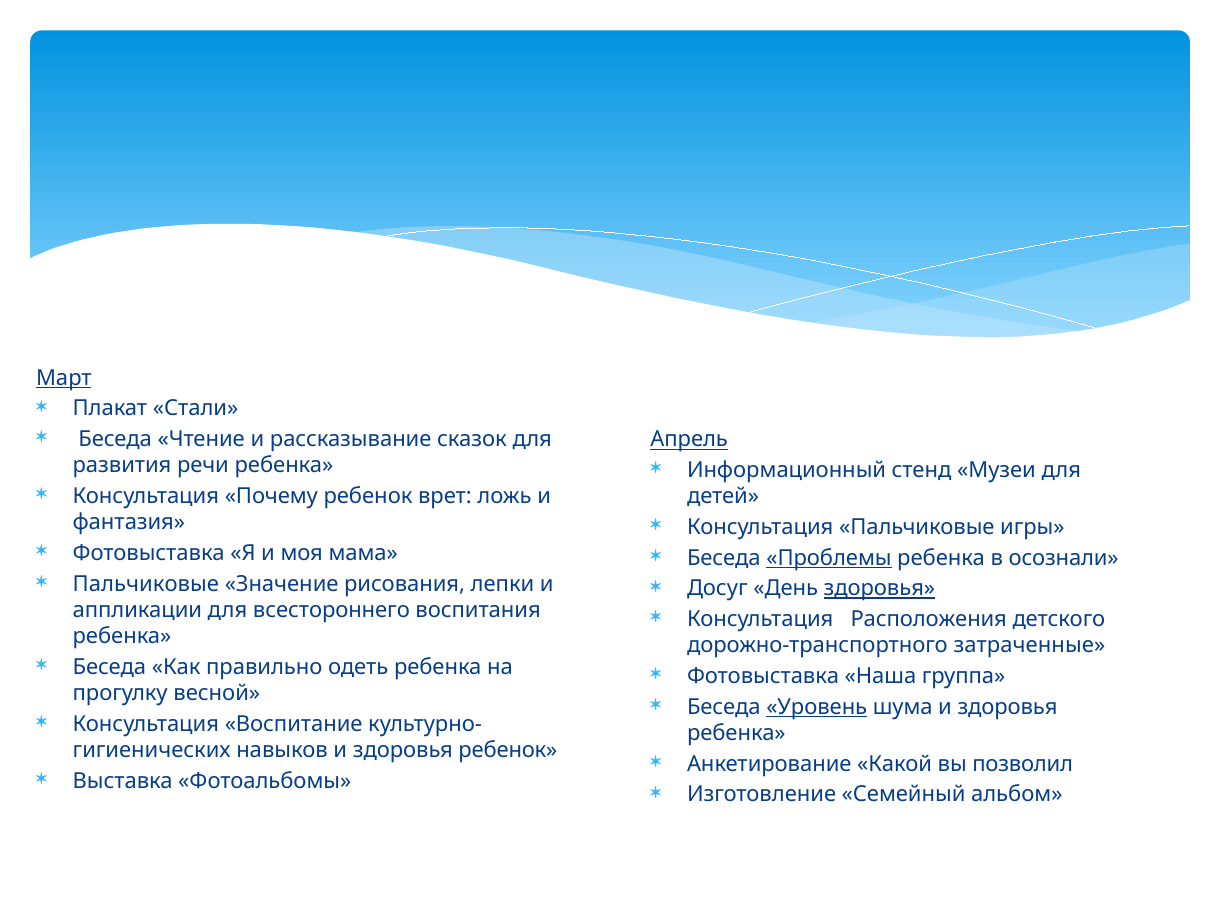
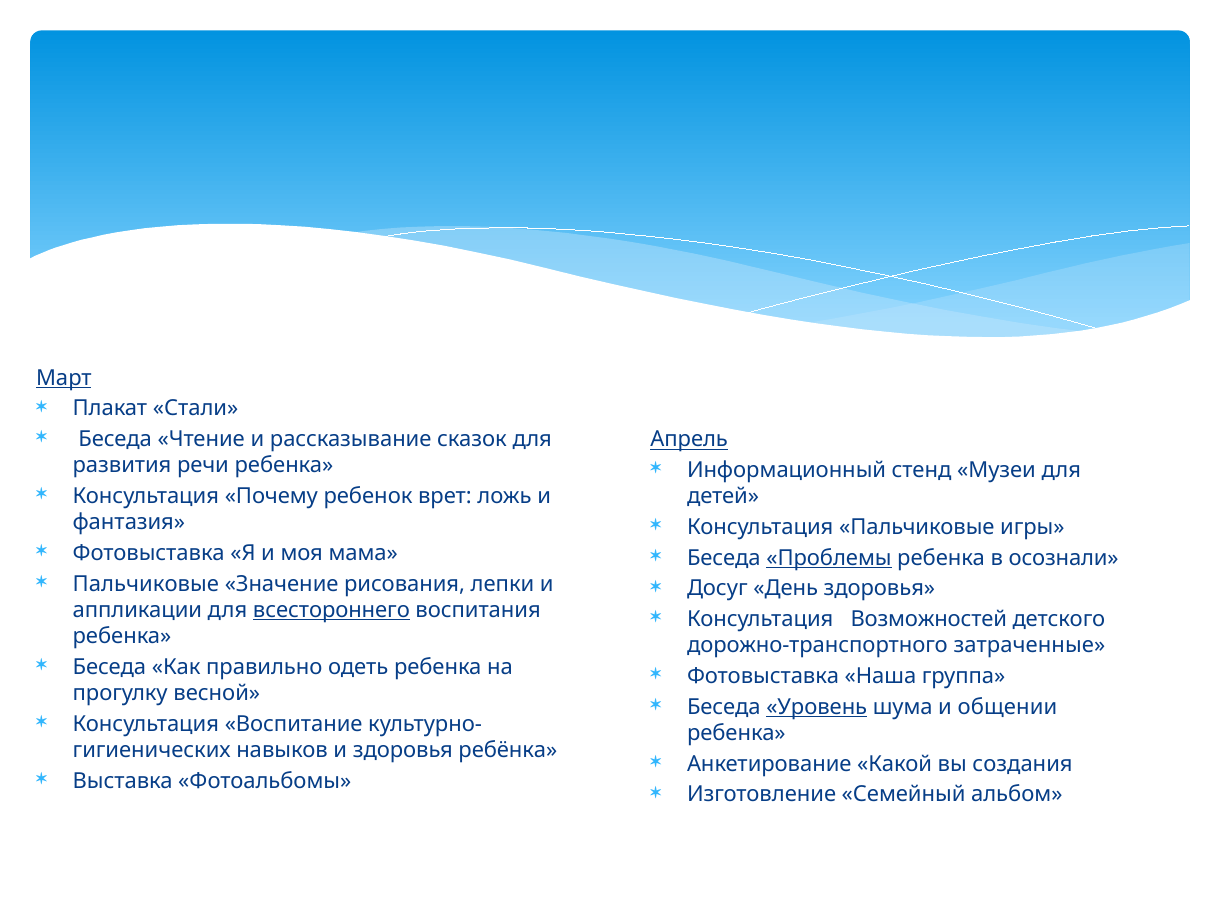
здоровья at (879, 589) underline: present -> none
всестороннего underline: none -> present
Расположения: Расположения -> Возможностей
шума и здоровья: здоровья -> общении
здоровья ребенок: ребенок -> ребёнка
позволил: позволил -> создания
